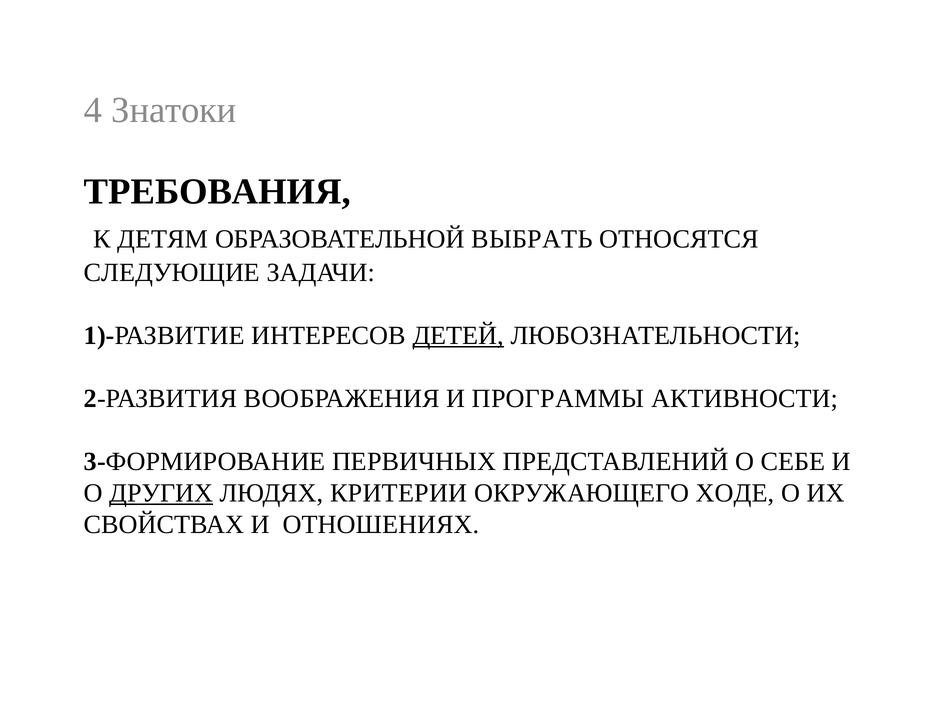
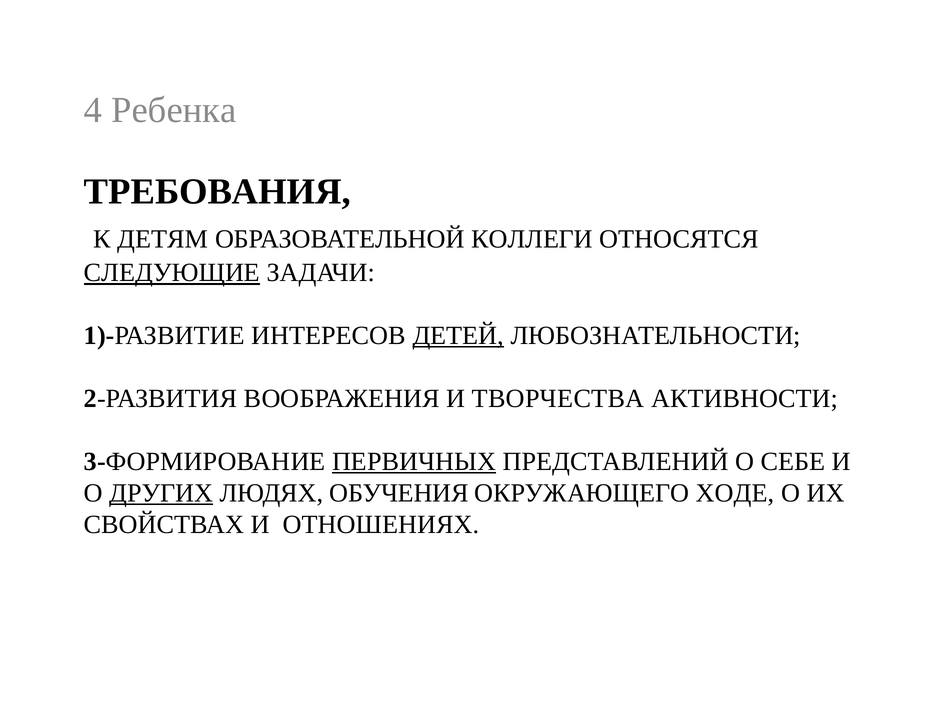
Знатоки: Знатоки -> Ребенка
ВЫБРАТЬ: ВЫБРАТЬ -> КОЛЛЕГИ
СЛЕДУЮЩИЕ underline: none -> present
ПРОГРАММЫ: ПРОГРАММЫ -> ТВОРЧЕСТВА
ПЕРВИЧНЫХ underline: none -> present
КРИТЕРИИ: КРИТЕРИИ -> ОБУЧЕНИЯ
